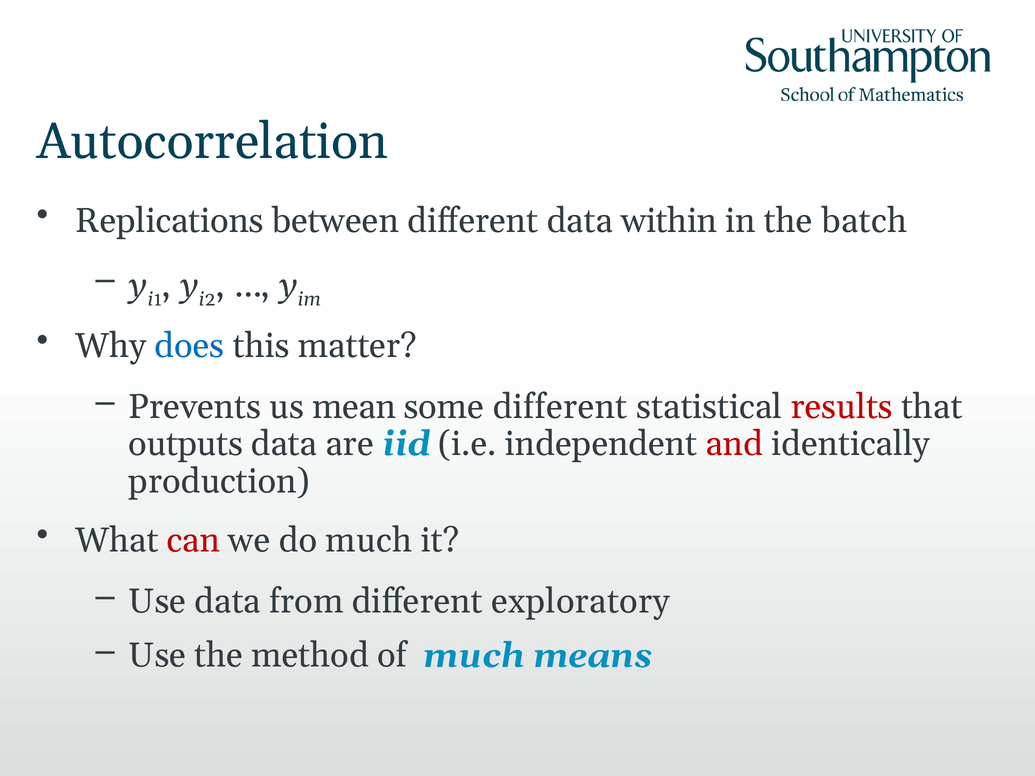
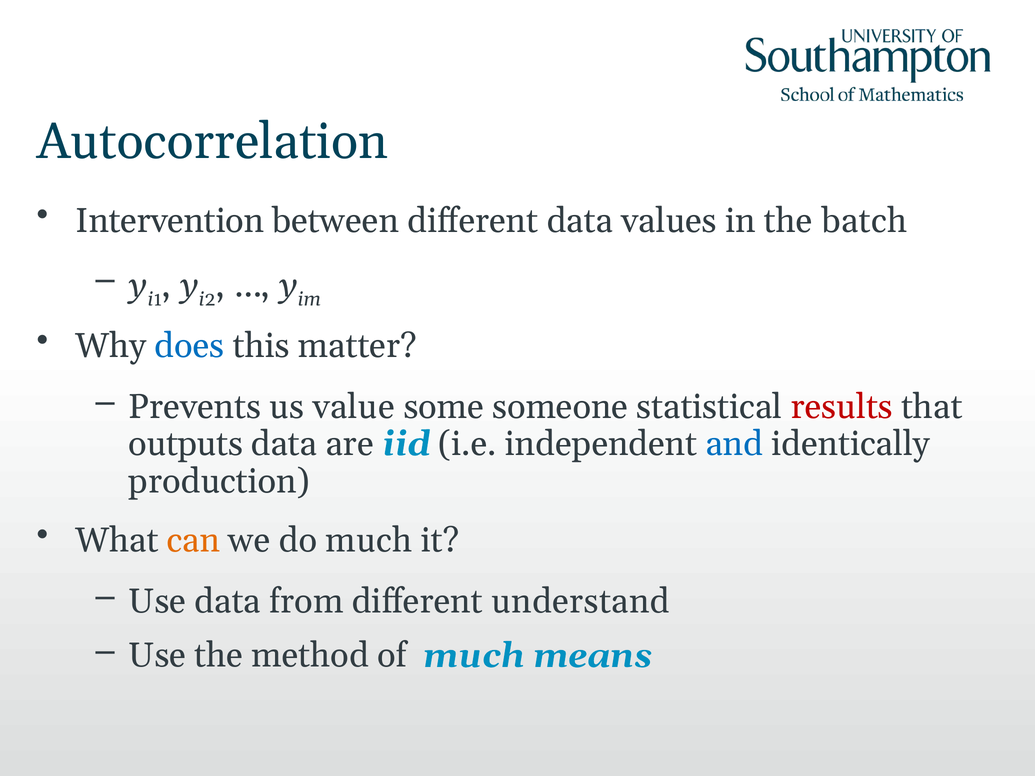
Replications: Replications -> Intervention
within: within -> values
mean: mean -> value
some different: different -> someone
and colour: red -> blue
can colour: red -> orange
exploratory: exploratory -> understand
